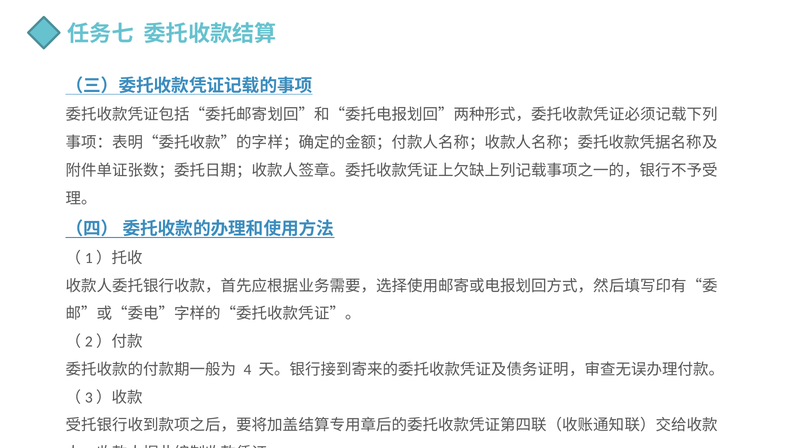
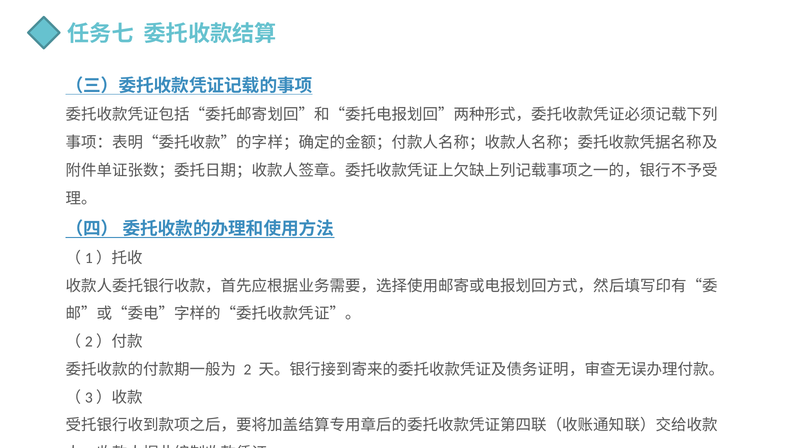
4: 4 -> 2
